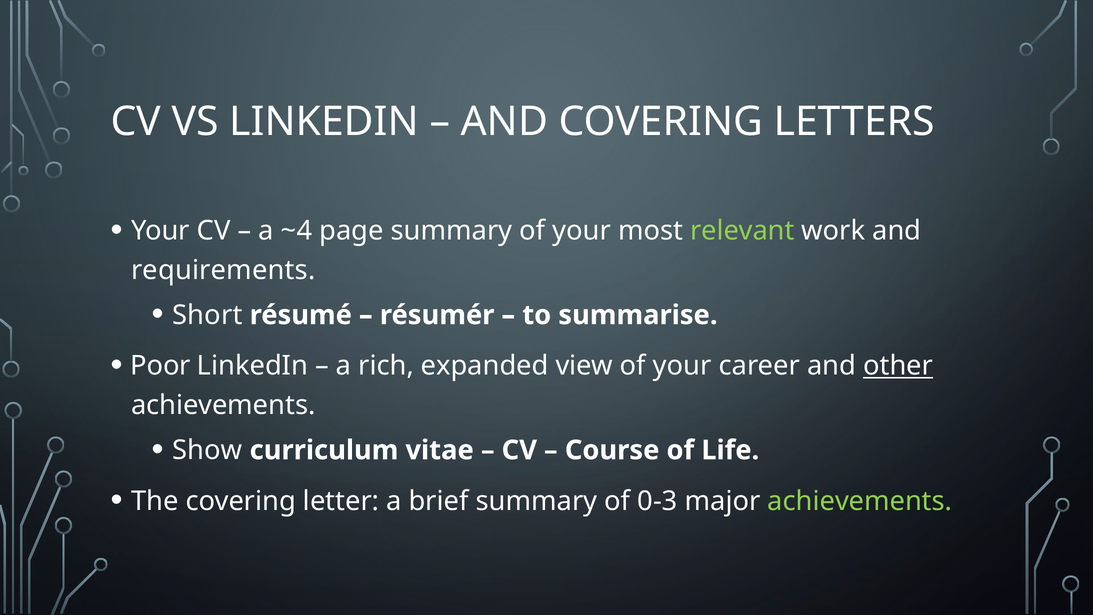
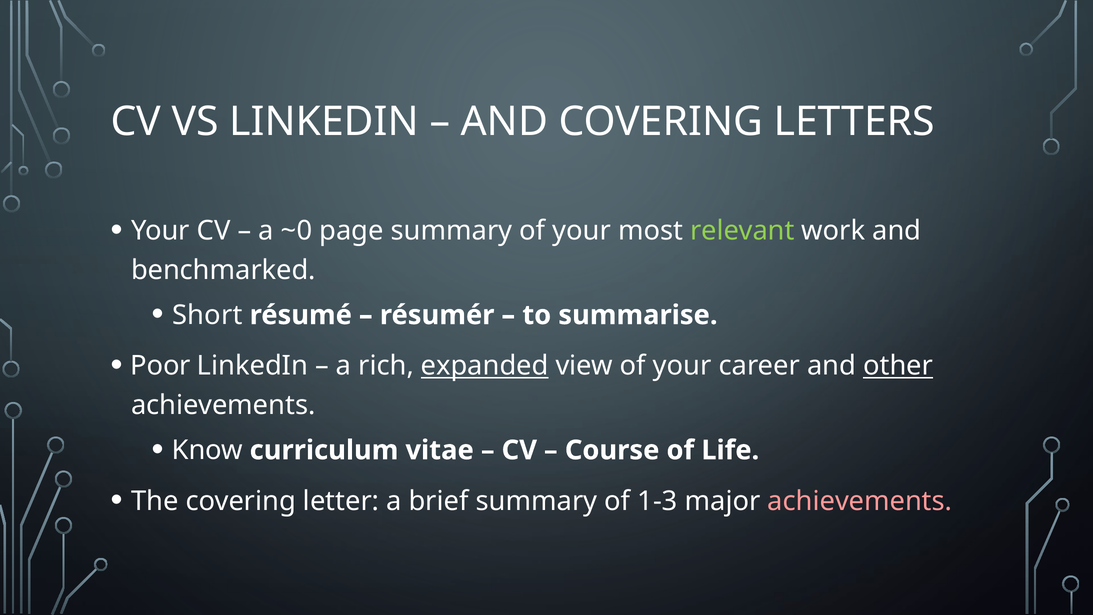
~4: ~4 -> ~0
requirements: requirements -> benchmarked
expanded underline: none -> present
Show: Show -> Know
0-3: 0-3 -> 1-3
achievements at (860, 501) colour: light green -> pink
